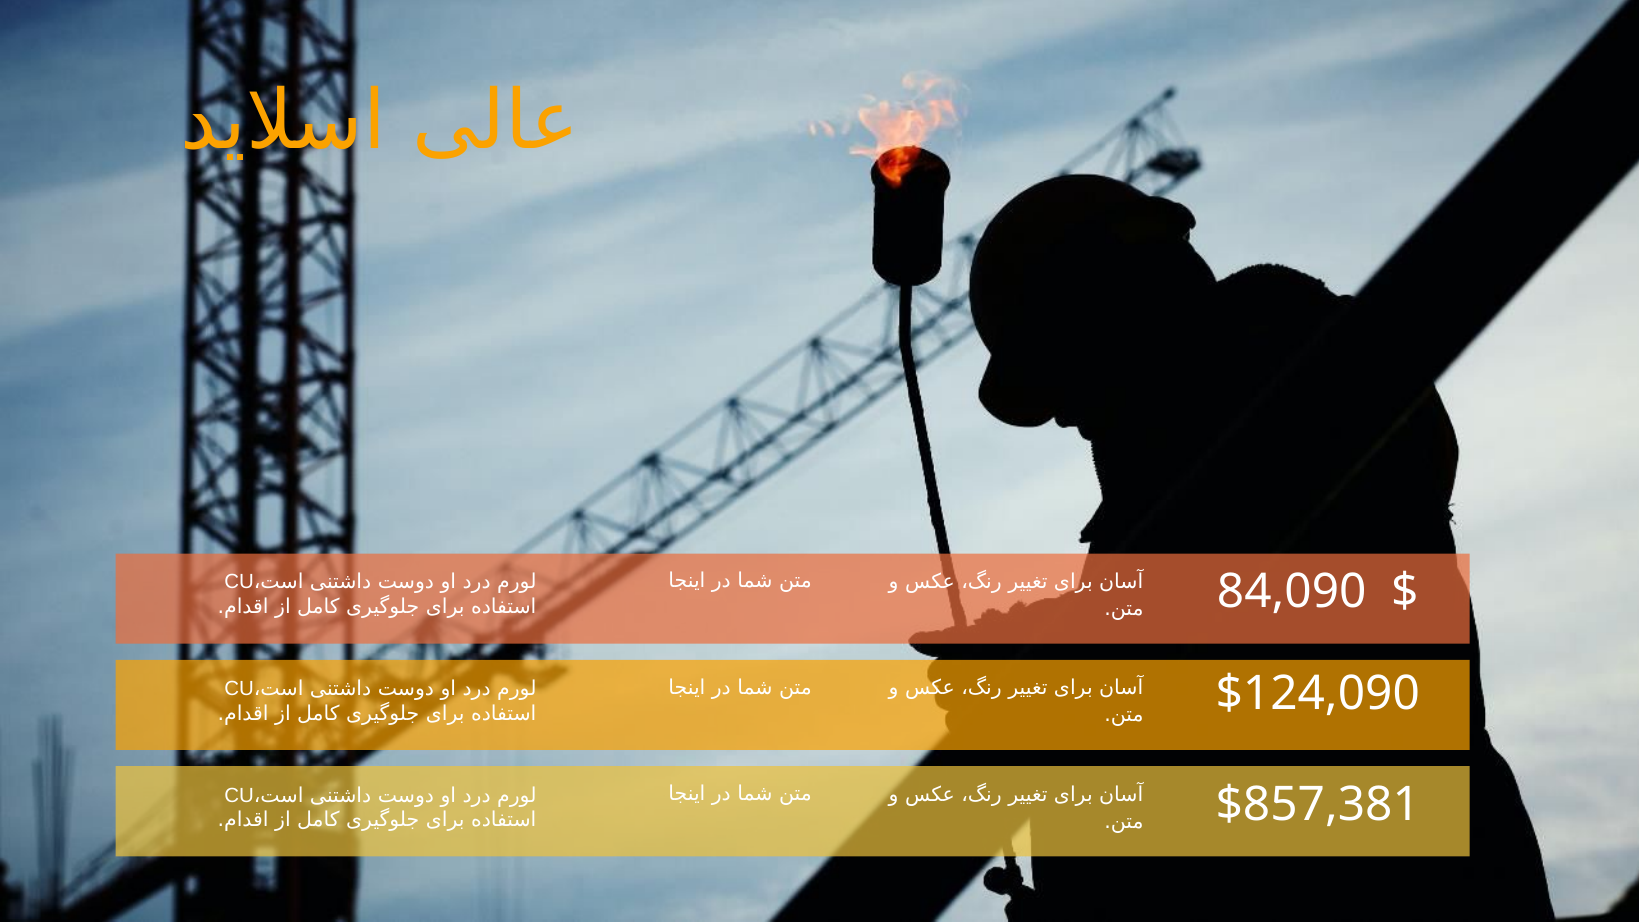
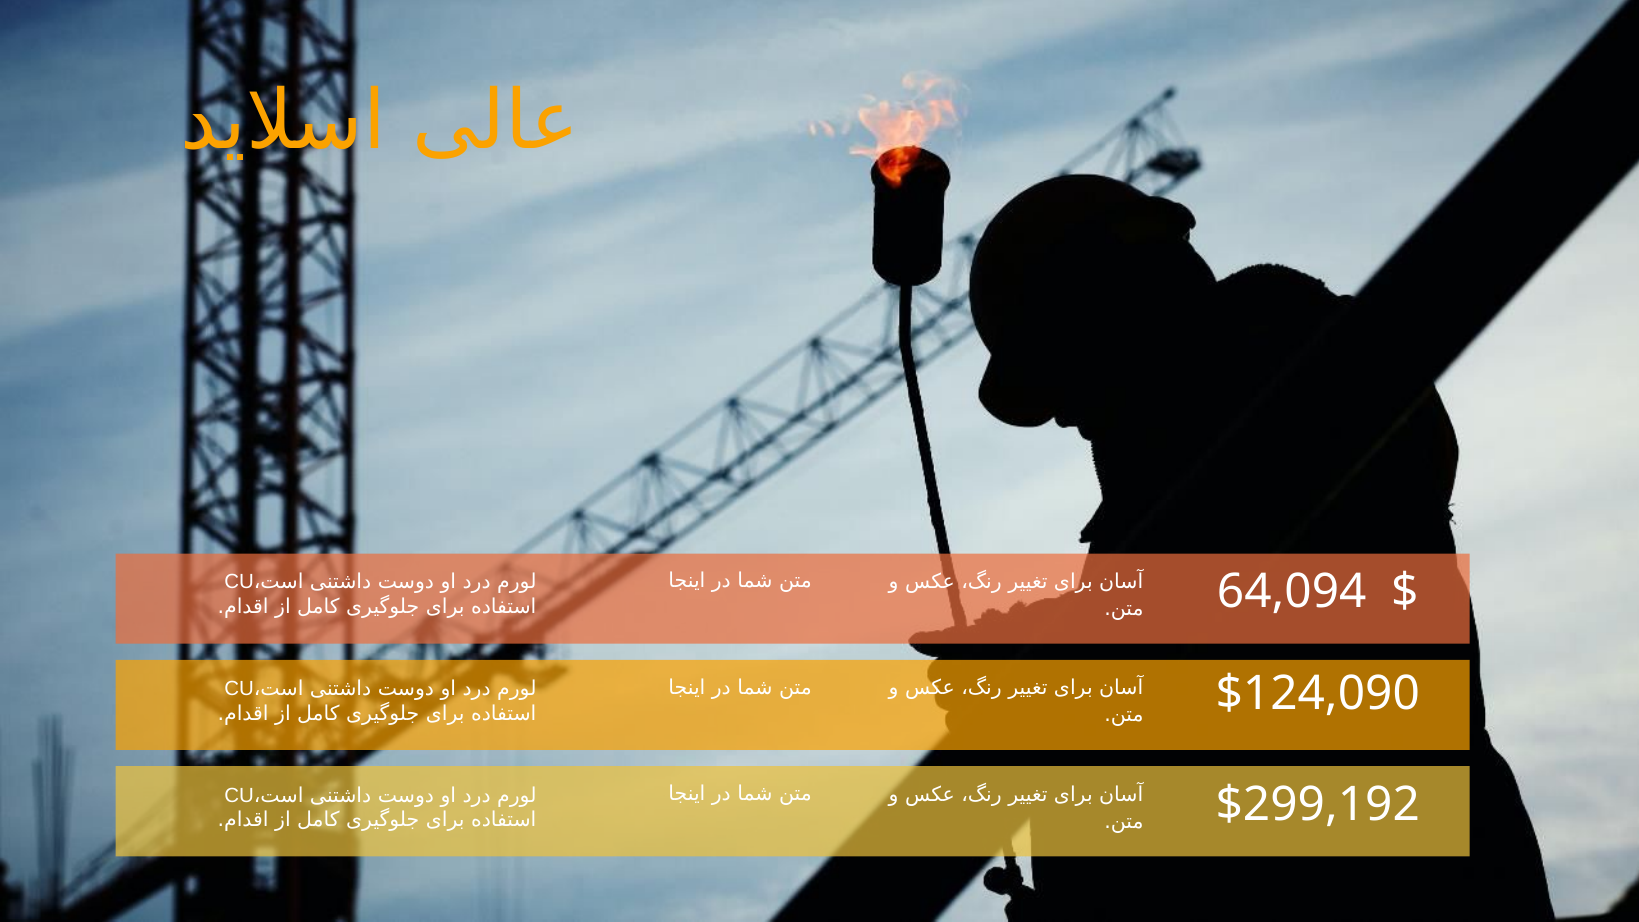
84,090: 84,090 -> 64,094
$857,381: $857,381 -> $299,192
